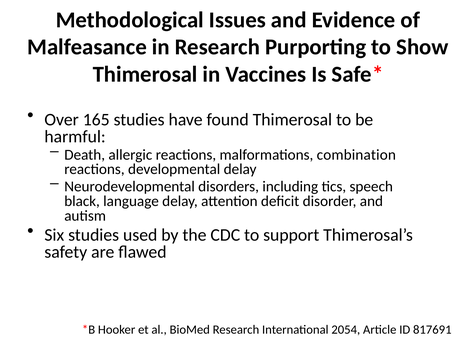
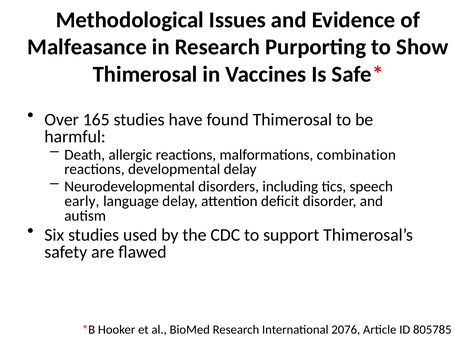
black: black -> early
2054: 2054 -> 2076
817691: 817691 -> 805785
